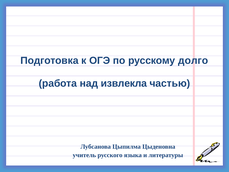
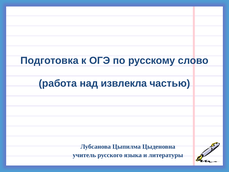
долго: долго -> слово
